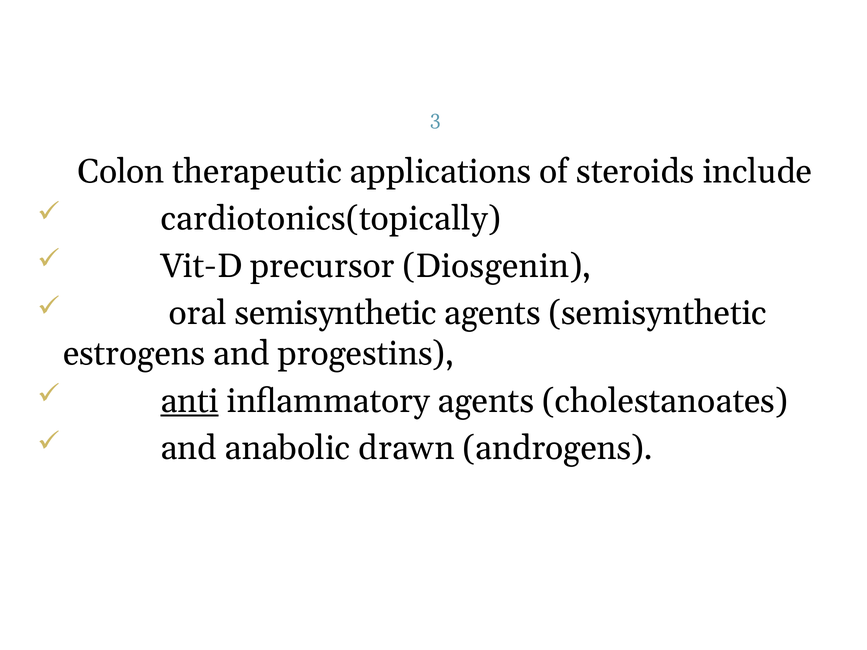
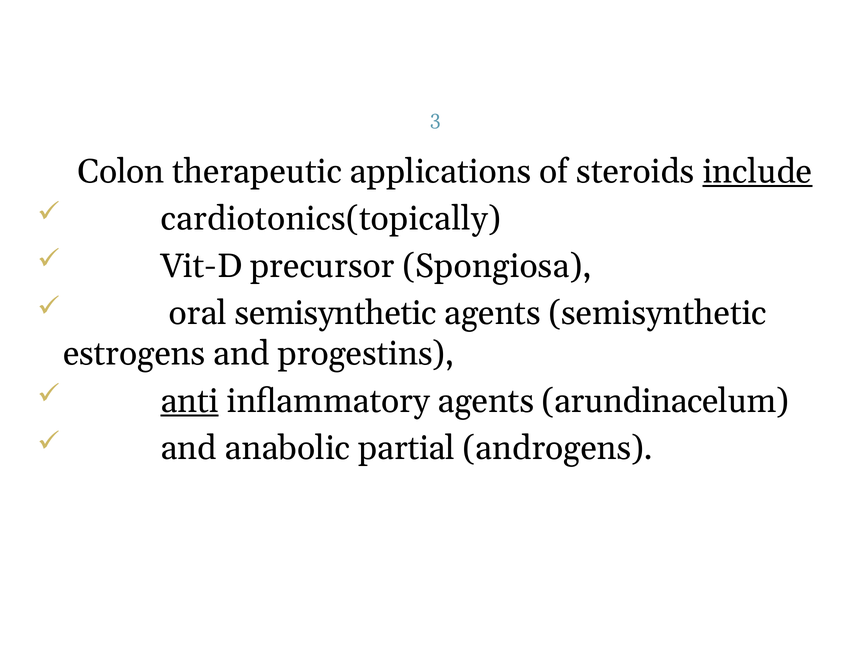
include underline: none -> present
Diosgenin: Diosgenin -> Spongiosa
cholestanoates: cholestanoates -> arundinacelum
drawn: drawn -> partial
